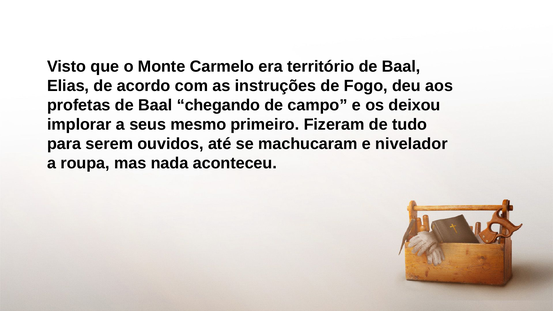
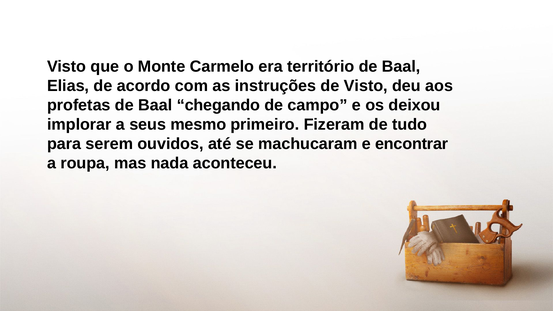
de Fogo: Fogo -> Visto
nivelador: nivelador -> encontrar
